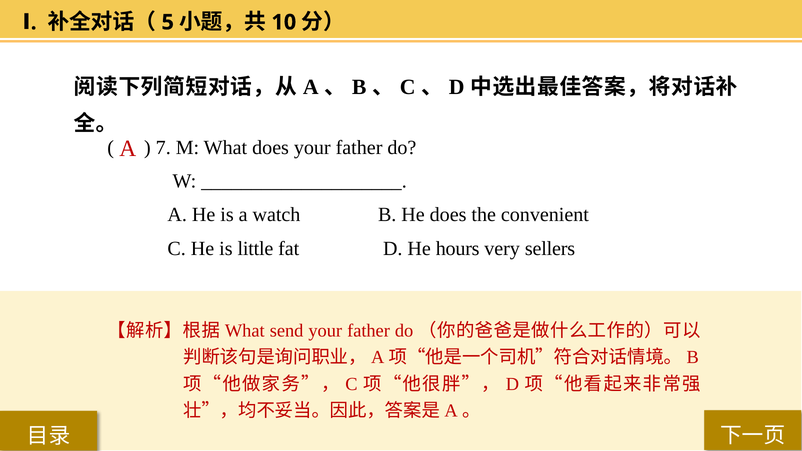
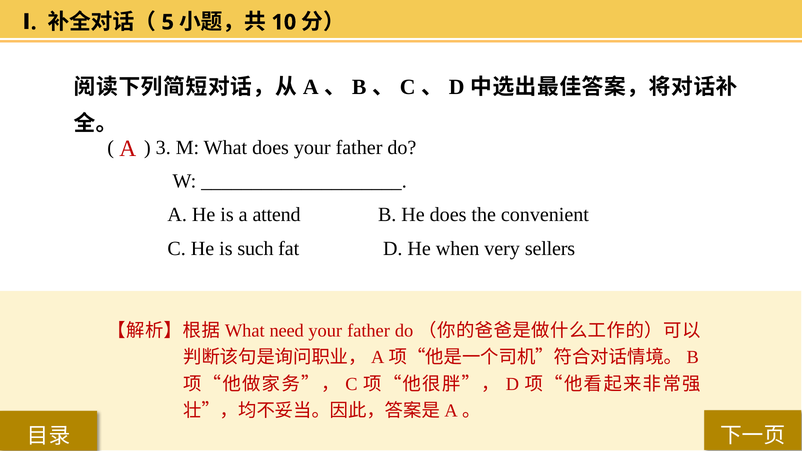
7: 7 -> 3
watch: watch -> attend
little: little -> such
hours: hours -> when
send: send -> need
